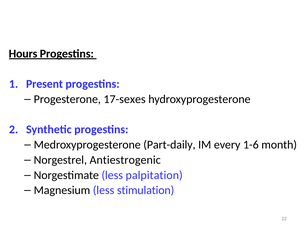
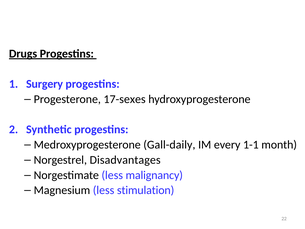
Hours: Hours -> Drugs
Present: Present -> Surgery
Part-daily: Part-daily -> Gall-daily
1-6: 1-6 -> 1-1
Antiestrogenic: Antiestrogenic -> Disadvantages
palpitation: palpitation -> malignancy
